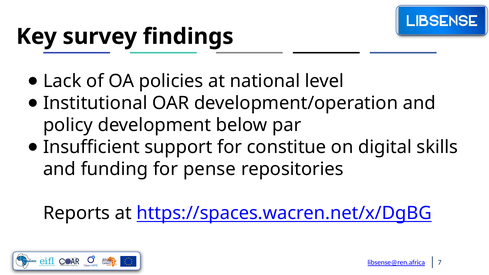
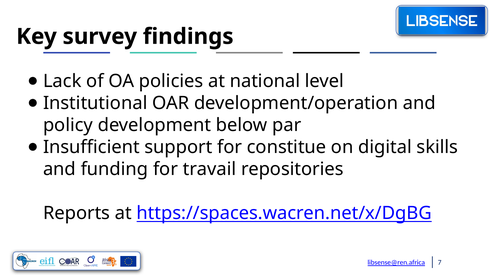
pense: pense -> travail
